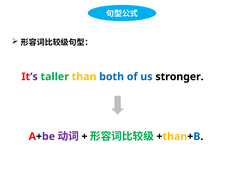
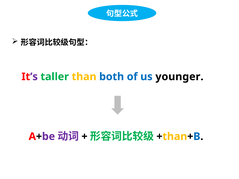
stronger: stronger -> younger
